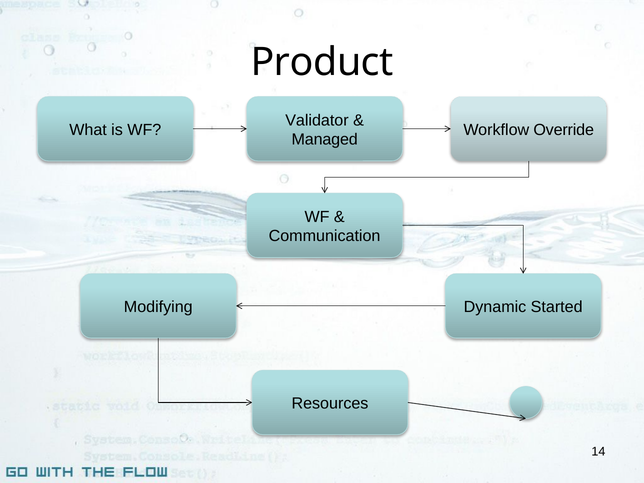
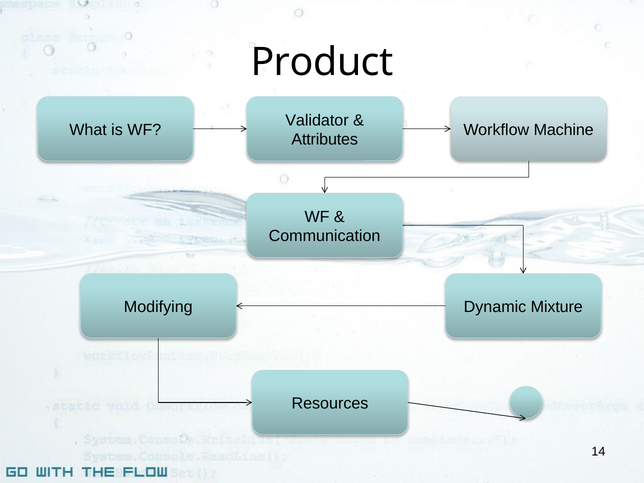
Override: Override -> Machine
Managed: Managed -> Attributes
Started: Started -> Mixture
